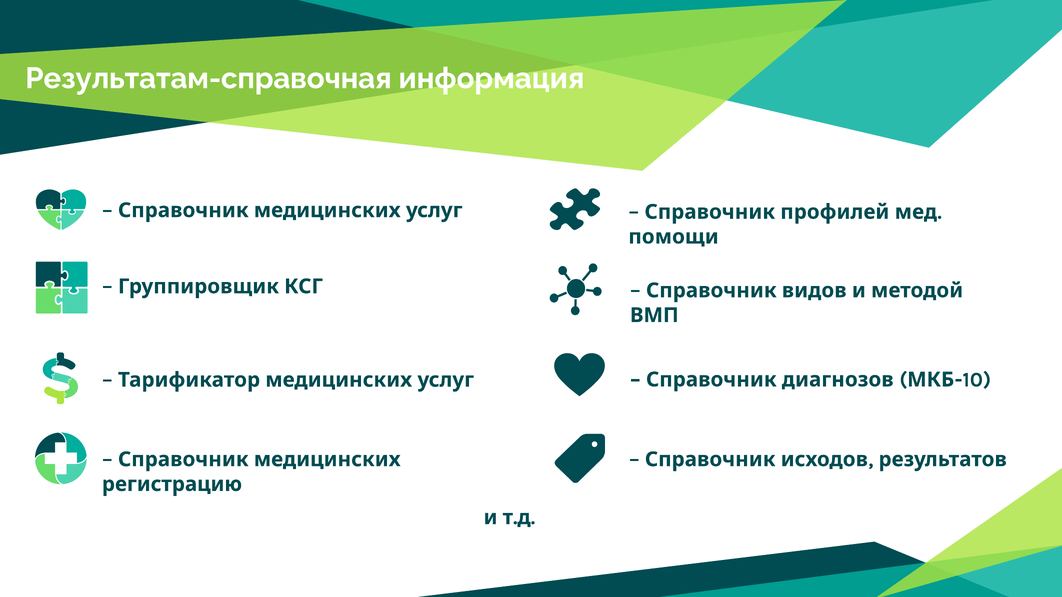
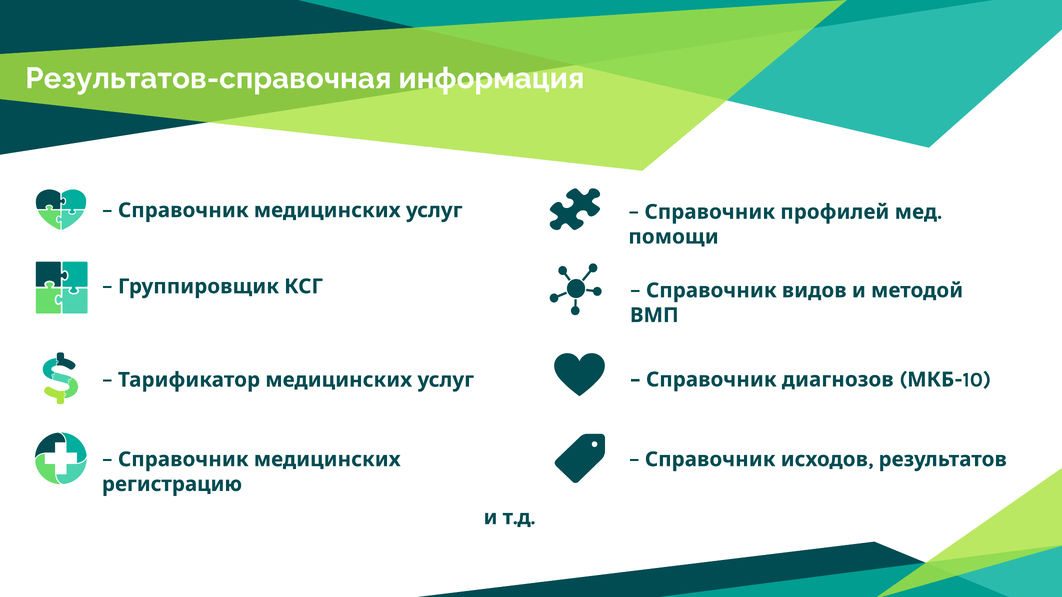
Результатам-справочная: Результатам-справочная -> Результатов-справочная
